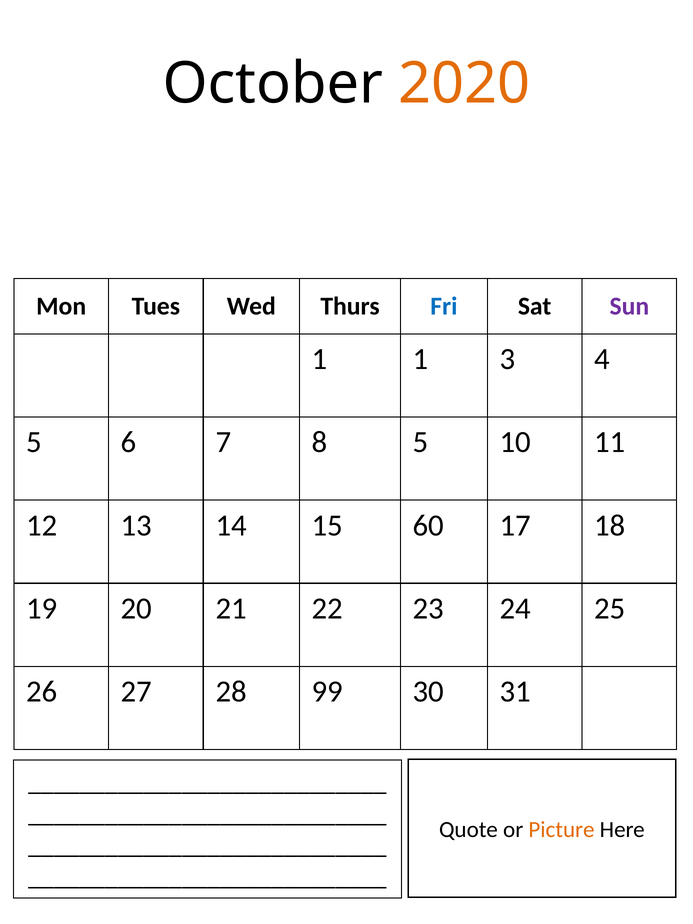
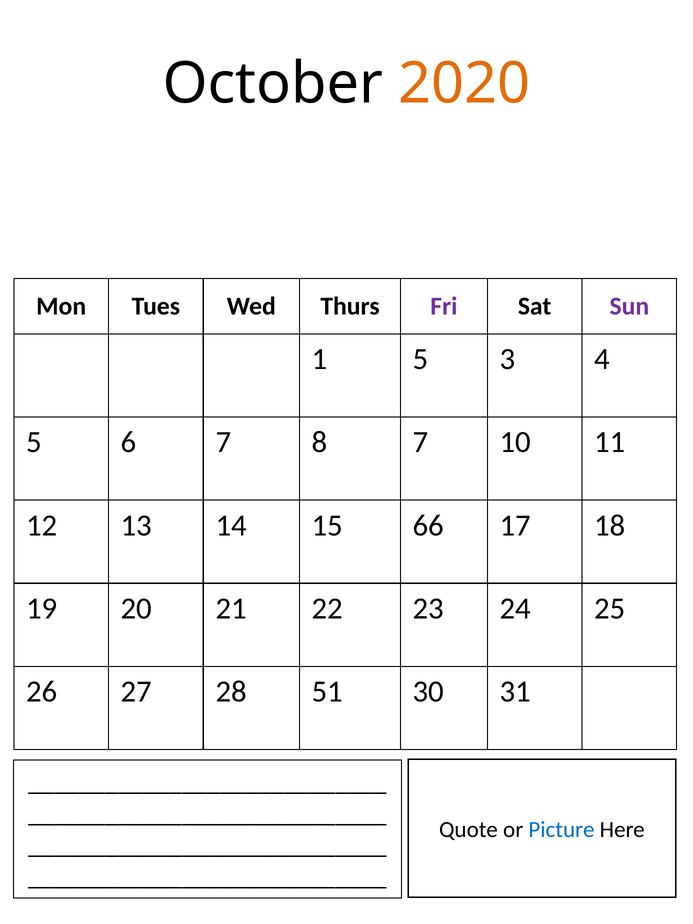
Fri colour: blue -> purple
1 1: 1 -> 5
8 5: 5 -> 7
60: 60 -> 66
99: 99 -> 51
Picture colour: orange -> blue
